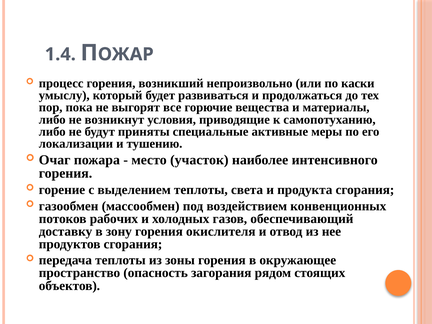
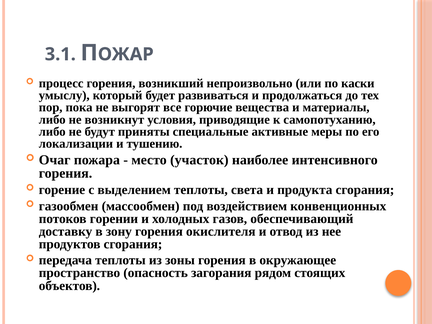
1.4: 1.4 -> 3.1
рабочих: рабочих -> горении
